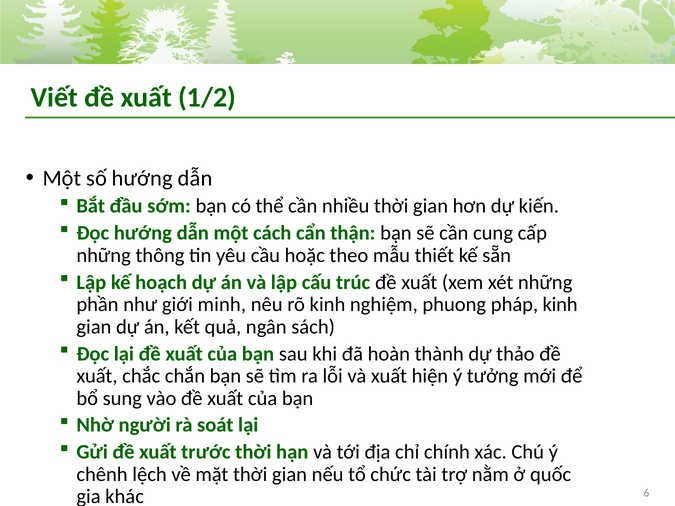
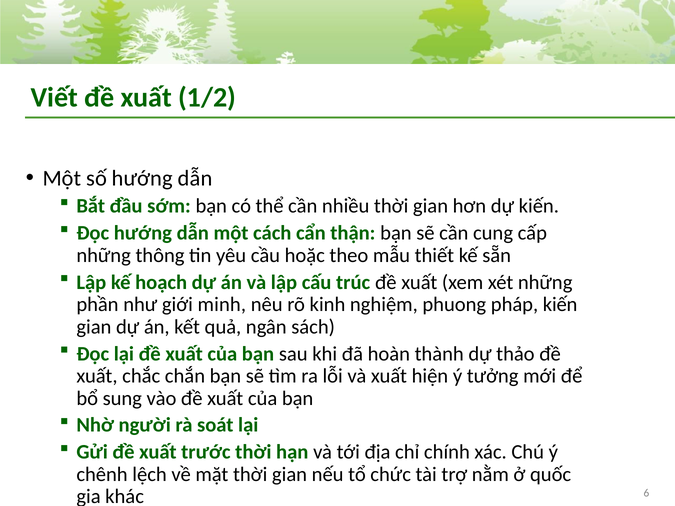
pháp kinh: kinh -> kiến
